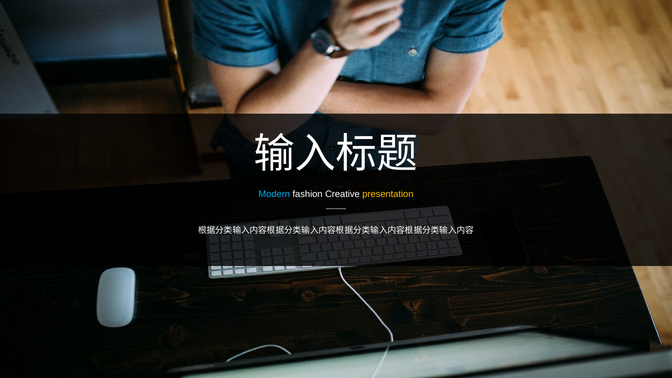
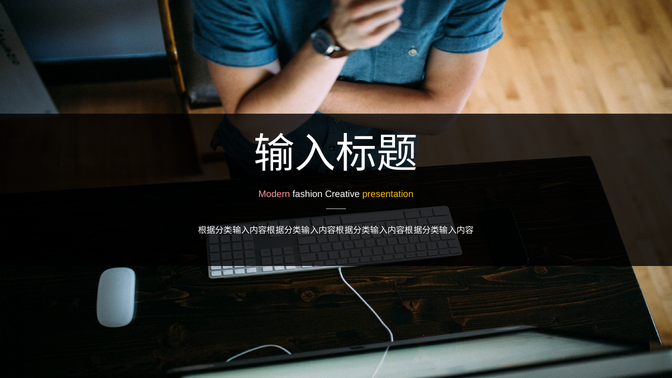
Modern colour: light blue -> pink
